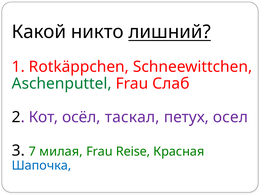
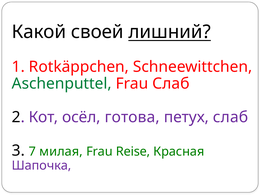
никто: никто -> своей
таскал: таскал -> готова
петух осел: осел -> слаб
Шапочка colour: blue -> purple
